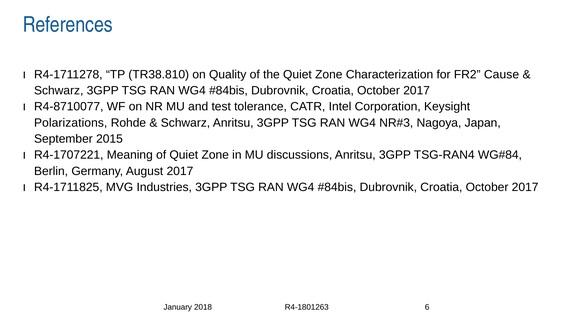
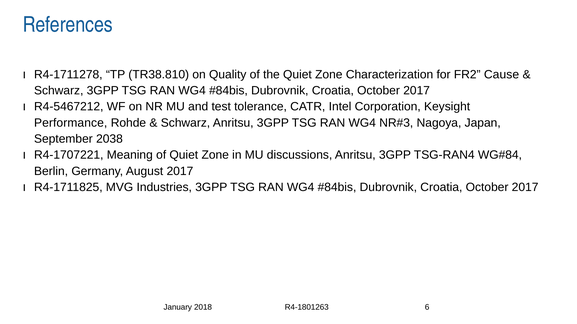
R4-8710077: R4-8710077 -> R4-5467212
Polarizations: Polarizations -> Performance
2015: 2015 -> 2038
